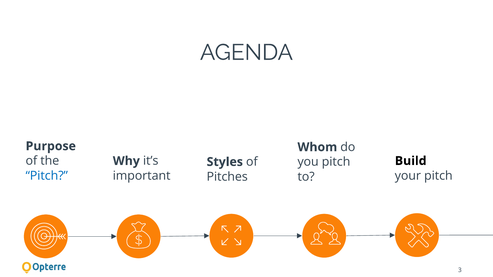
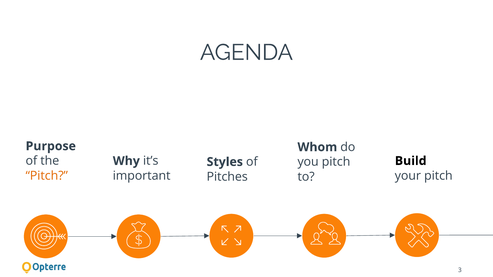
Pitch at (47, 176) colour: blue -> orange
